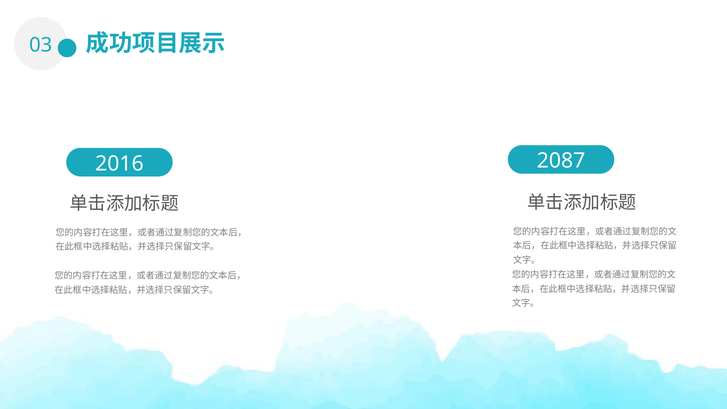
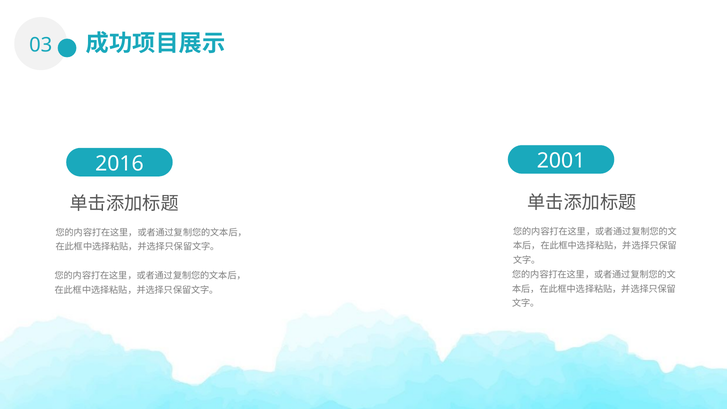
2087: 2087 -> 2001
